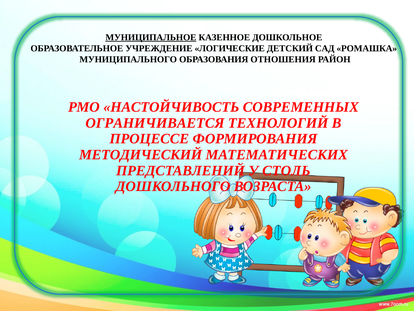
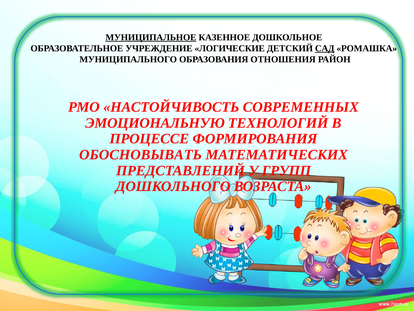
САД underline: none -> present
ОГРАНИЧИВАЕТСЯ: ОГРАНИЧИВАЕТСЯ -> ЭМОЦИОНАЛЬНУЮ
МЕТОДИЧЕСКИЙ: МЕТОДИЧЕСКИЙ -> ОБОСНОВЫВАТЬ
СТОЛЬ: СТОЛЬ -> ГРУПП
